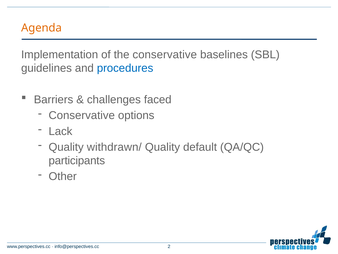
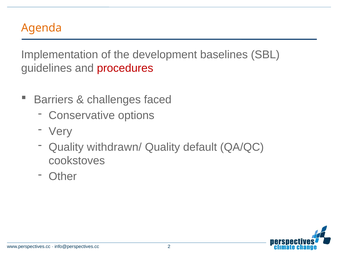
the conservative: conservative -> development
procedures colour: blue -> red
Lack: Lack -> Very
participants: participants -> cookstoves
